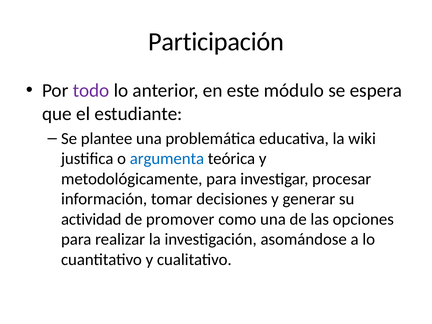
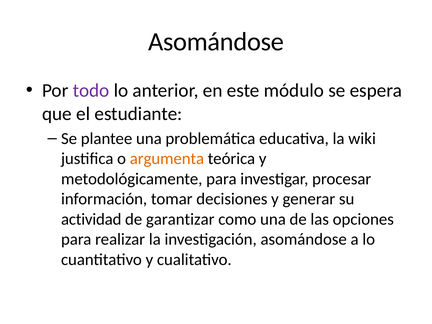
Participación at (216, 42): Participación -> Asomándose
argumenta colour: blue -> orange
promover: promover -> garantizar
